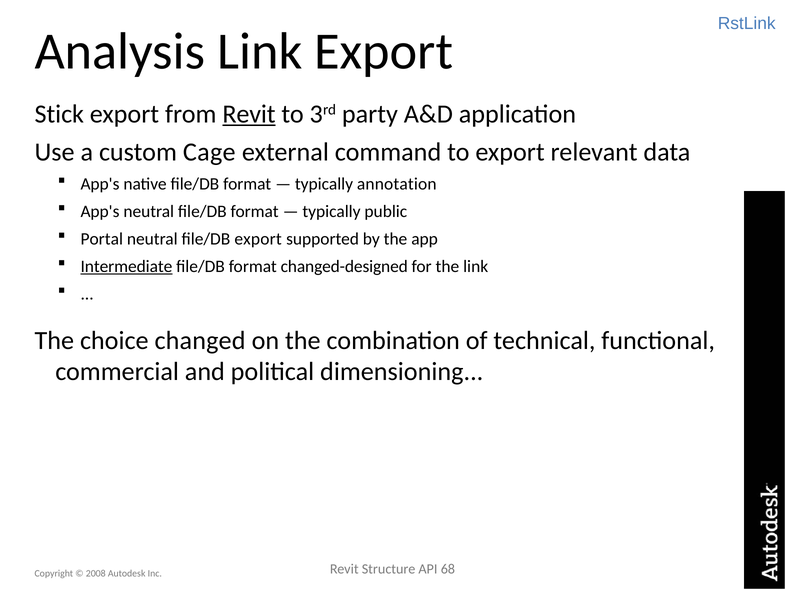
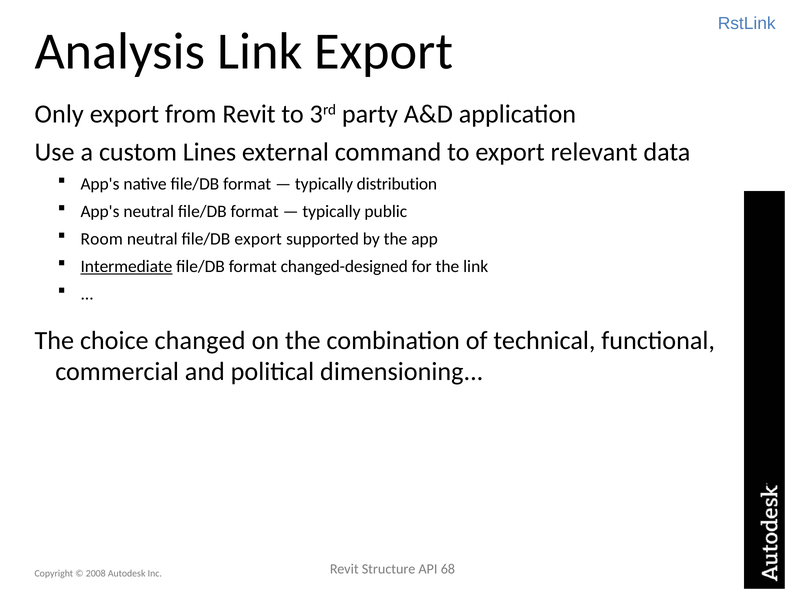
Stick: Stick -> Only
Revit at (249, 114) underline: present -> none
Cage: Cage -> Lines
annotation: annotation -> distribution
Portal: Portal -> Room
